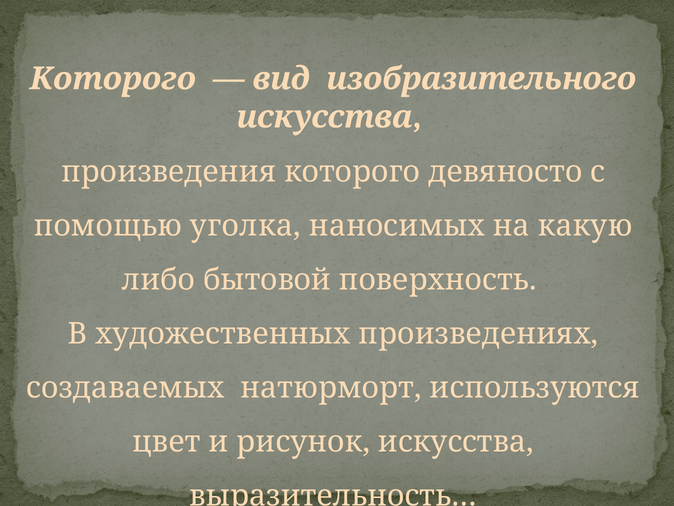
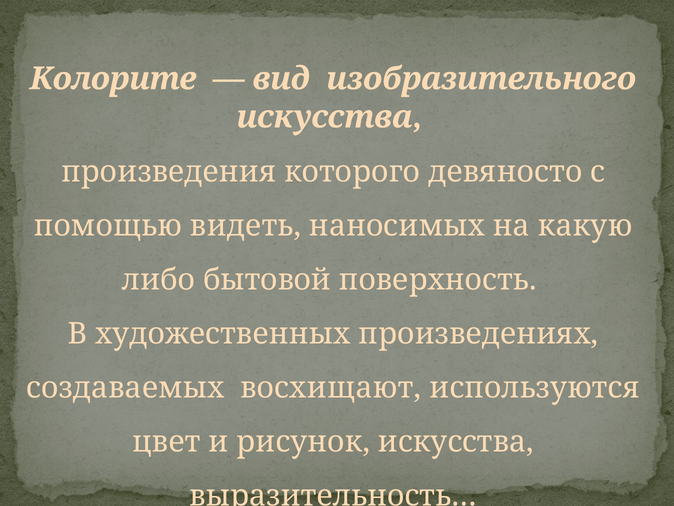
Которого at (113, 79): Которого -> Колорите
уголка: уголка -> видеть
натюрморт: натюрморт -> восхищают
